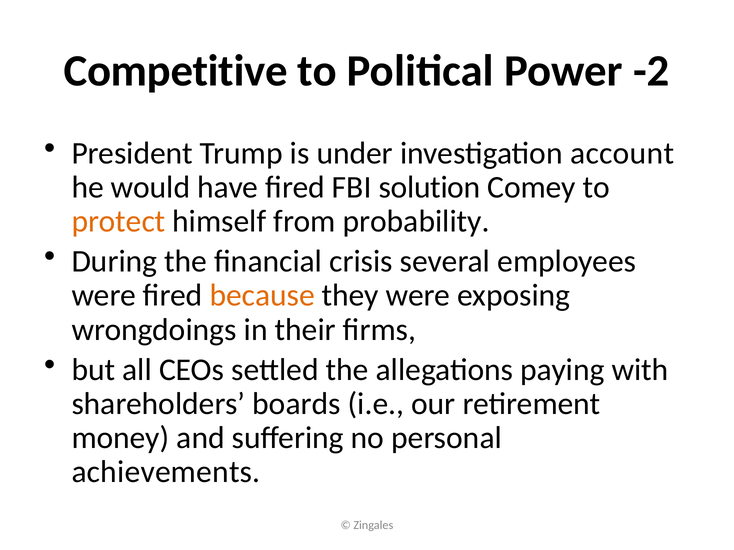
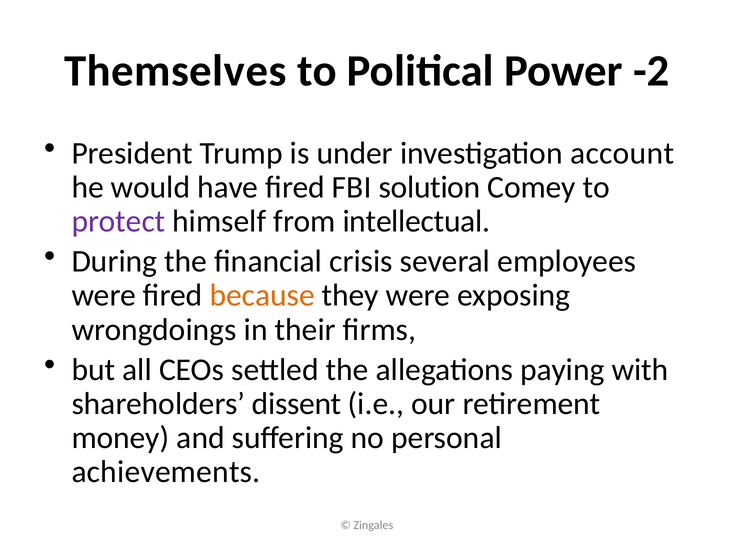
Competitive: Competitive -> Themselves
protect colour: orange -> purple
probability: probability -> intellectual
boards: boards -> dissent
